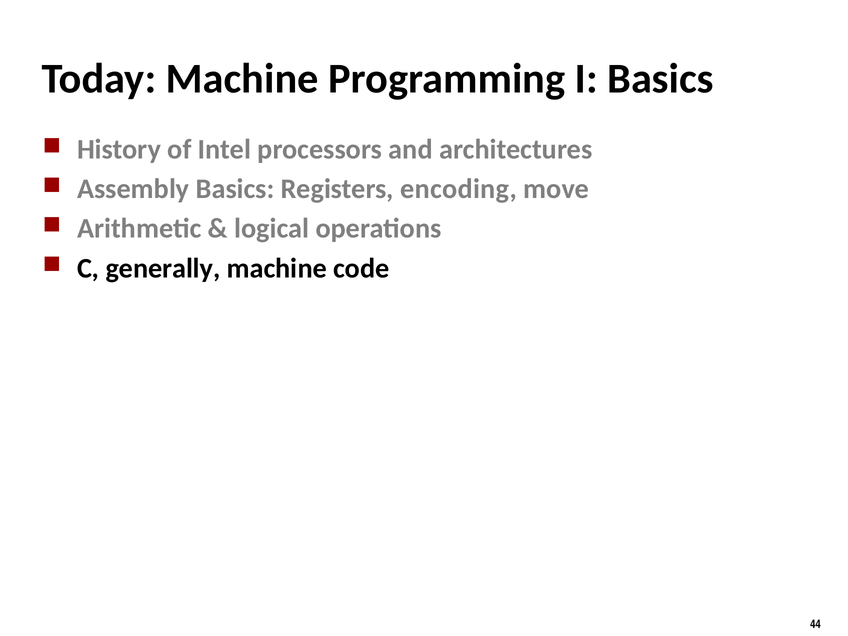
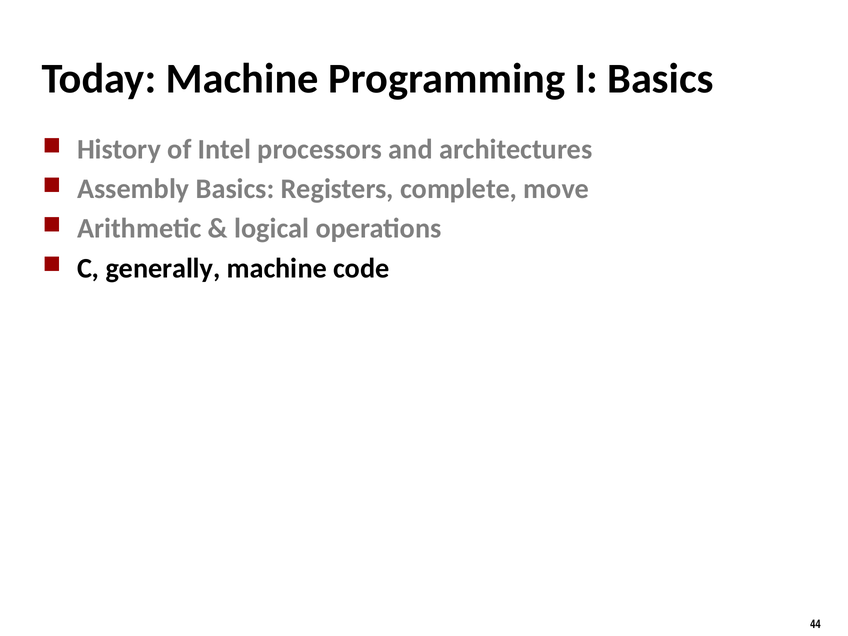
encoding: encoding -> complete
